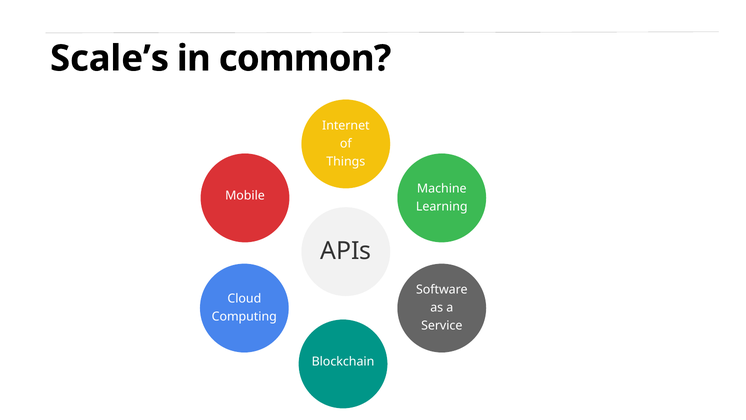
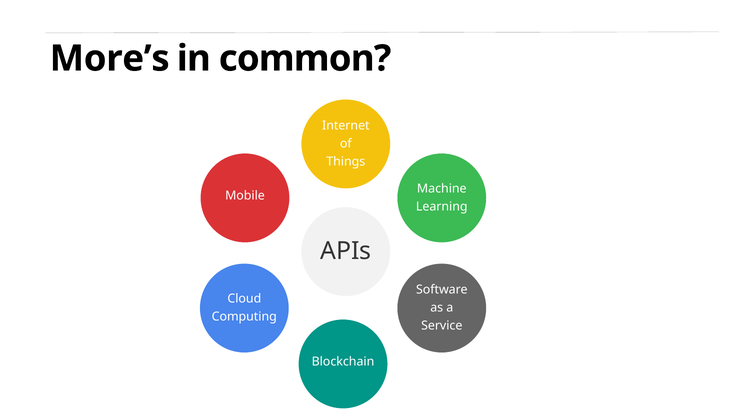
Scale’s: Scale’s -> More’s
